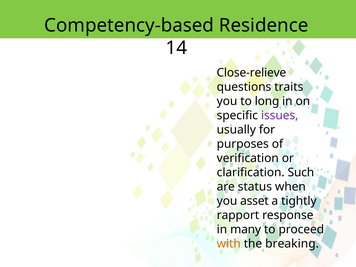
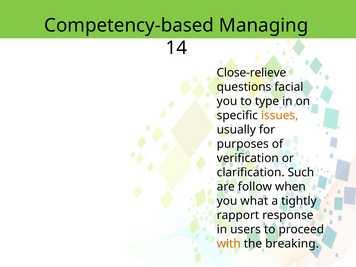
Residence: Residence -> Managing
traits: traits -> facial
long: long -> type
issues colour: purple -> orange
status: status -> follow
asset: asset -> what
many: many -> users
